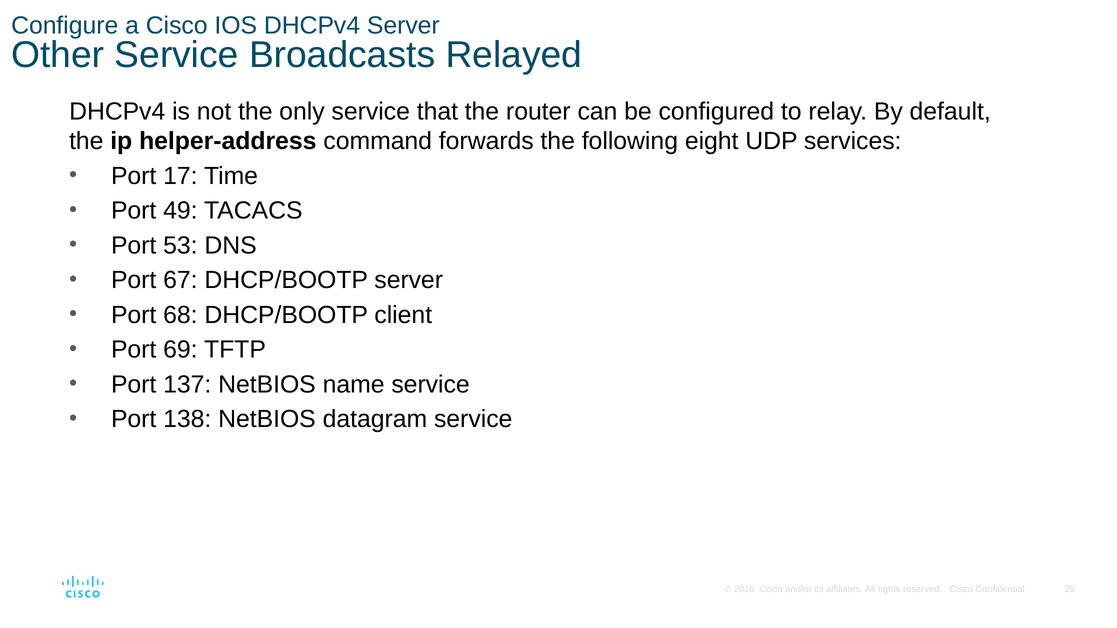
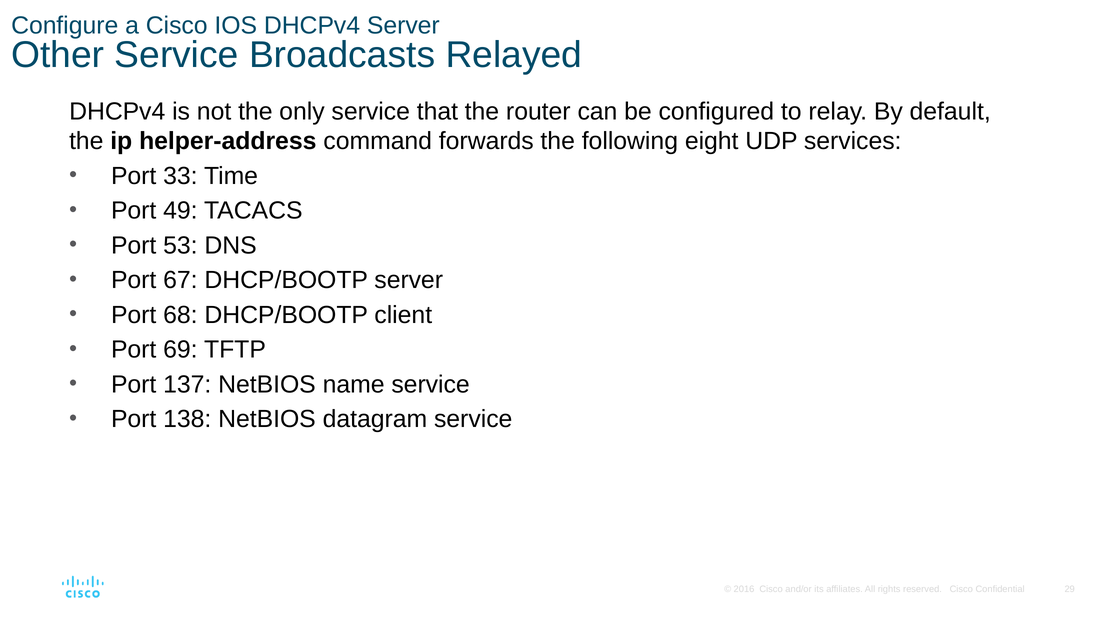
17: 17 -> 33
